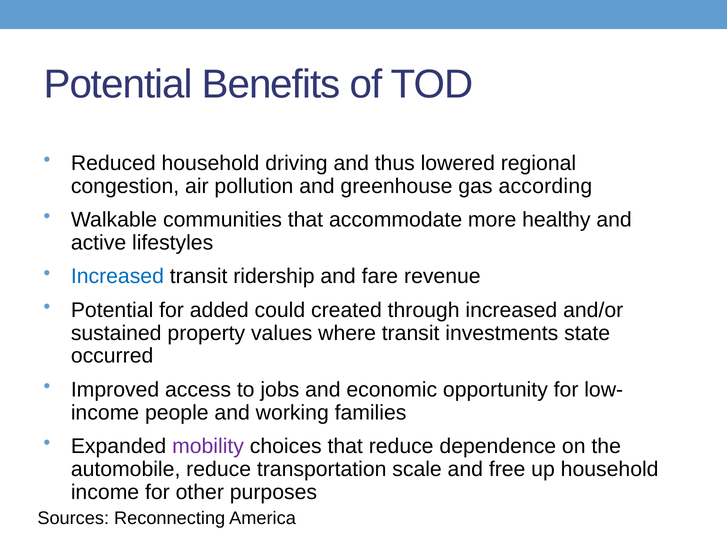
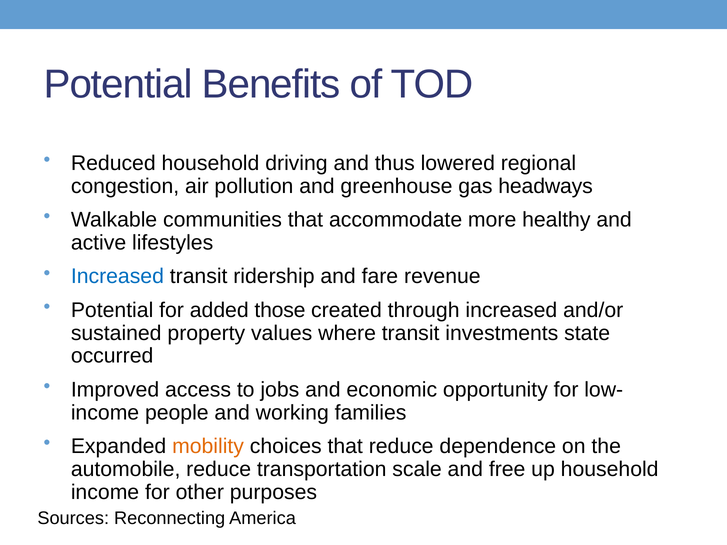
according: according -> headways
could: could -> those
mobility colour: purple -> orange
